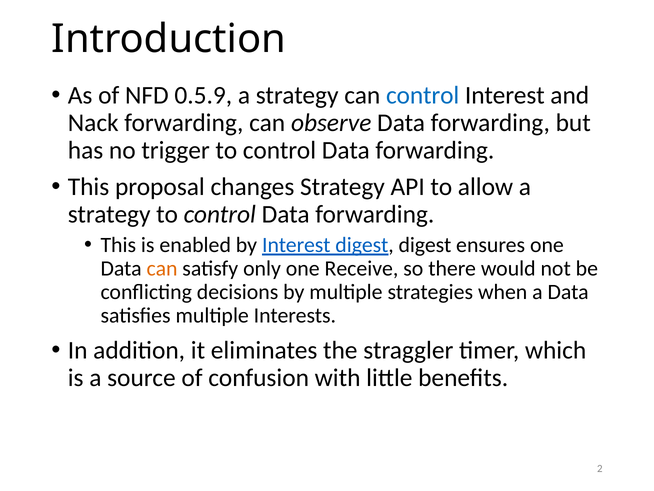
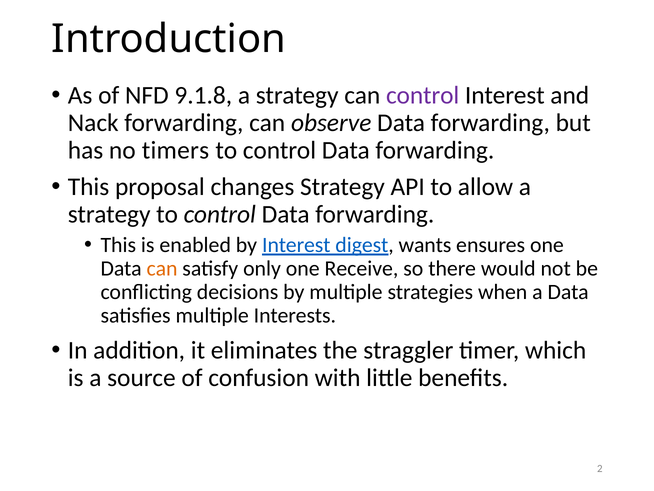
0.5.9: 0.5.9 -> 9.1.8
control at (423, 95) colour: blue -> purple
trigger: trigger -> timers
digest digest: digest -> wants
